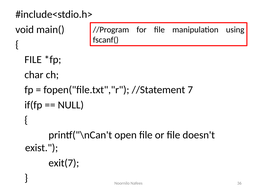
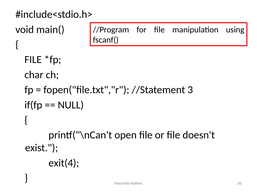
7: 7 -> 3
exit(7: exit(7 -> exit(4
